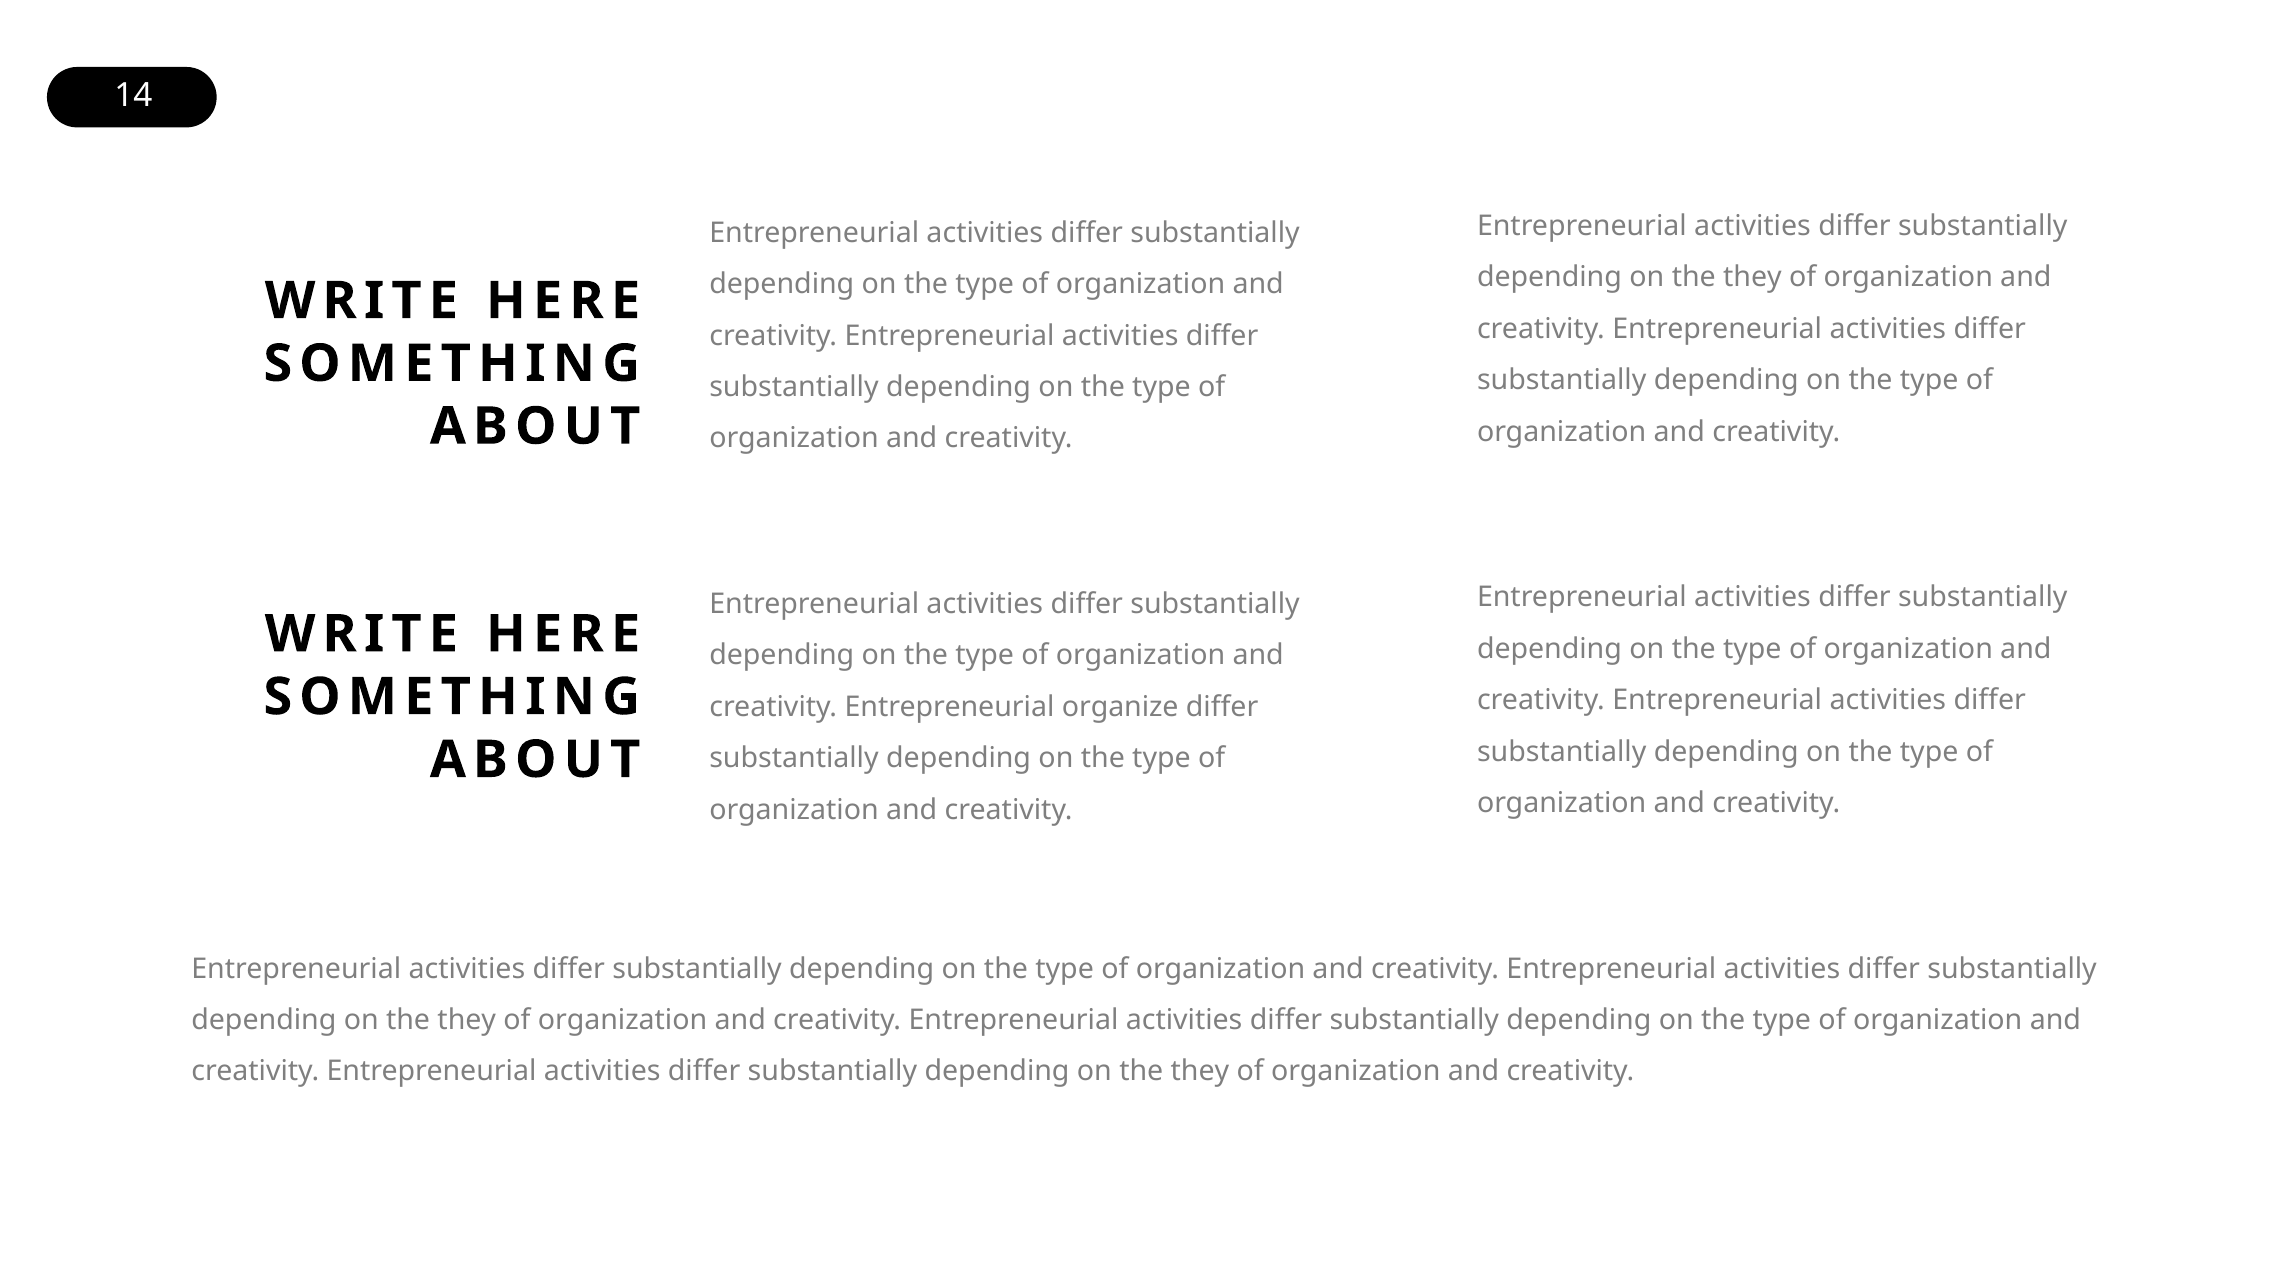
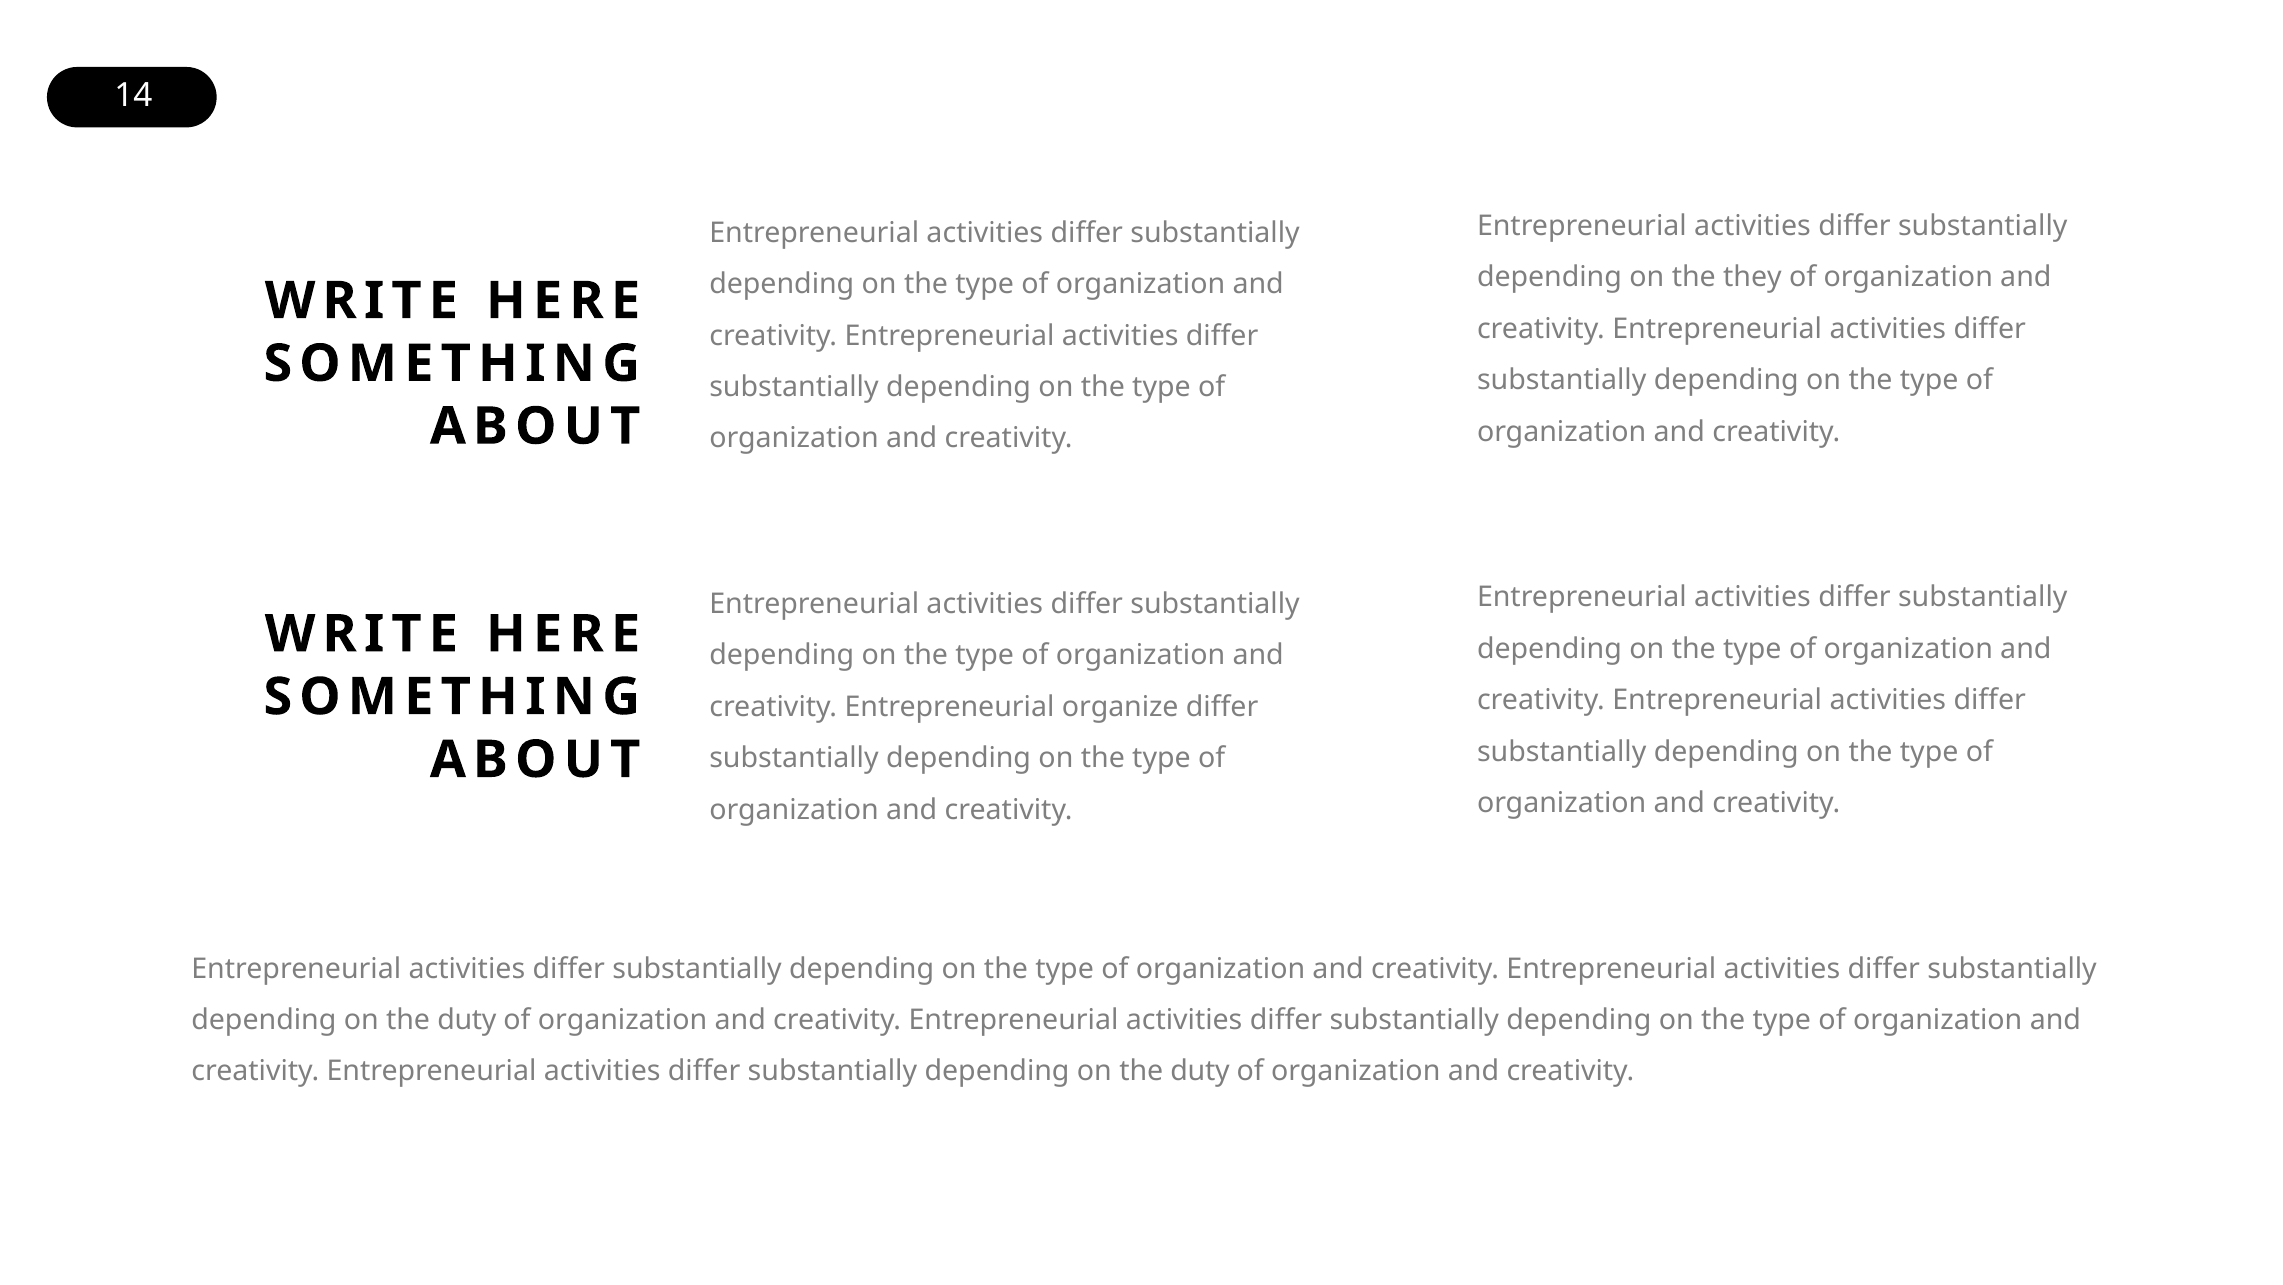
they at (467, 1020): they -> duty
they at (1200, 1071): they -> duty
